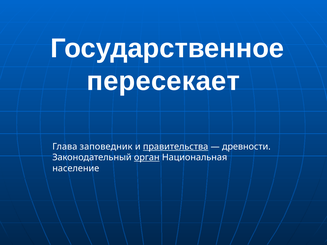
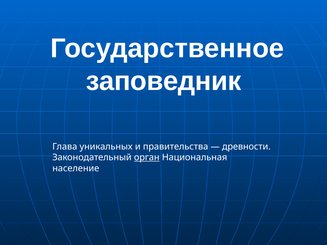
пересекает: пересекает -> заповедник
заповедник: заповедник -> уникальных
правительства underline: present -> none
